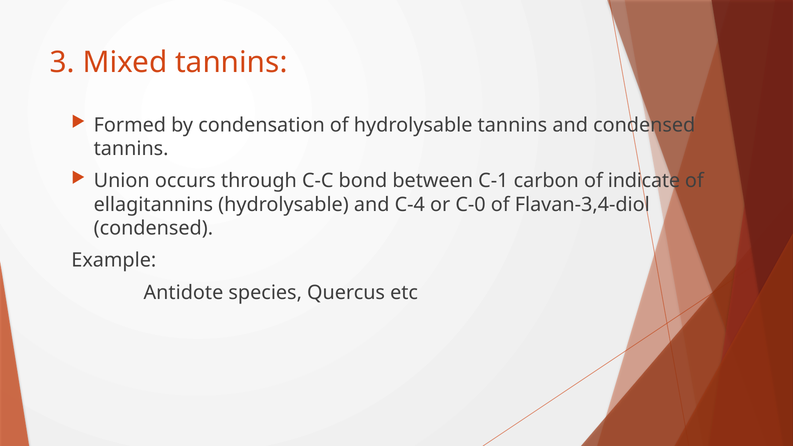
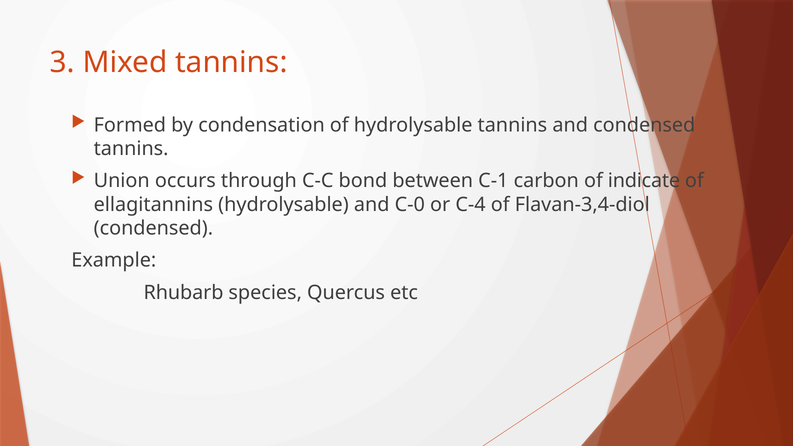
C-4: C-4 -> C-0
C-0: C-0 -> C-4
Antidote: Antidote -> Rhubarb
